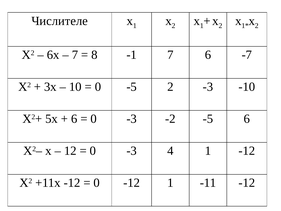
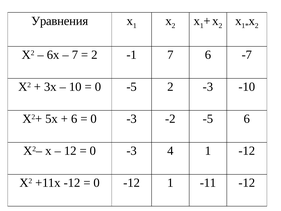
Числителе: Числителе -> Уравнения
8 at (94, 55): 8 -> 2
